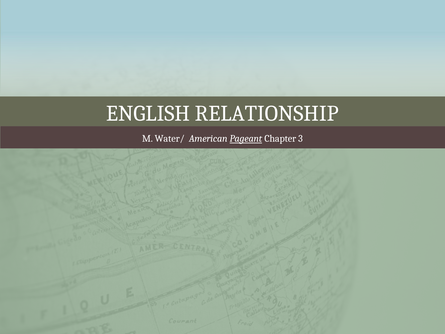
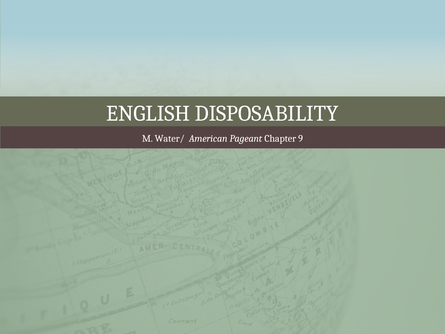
RELATIONSHIP: RELATIONSHIP -> DISPOSABILITY
Pageant underline: present -> none
3: 3 -> 9
